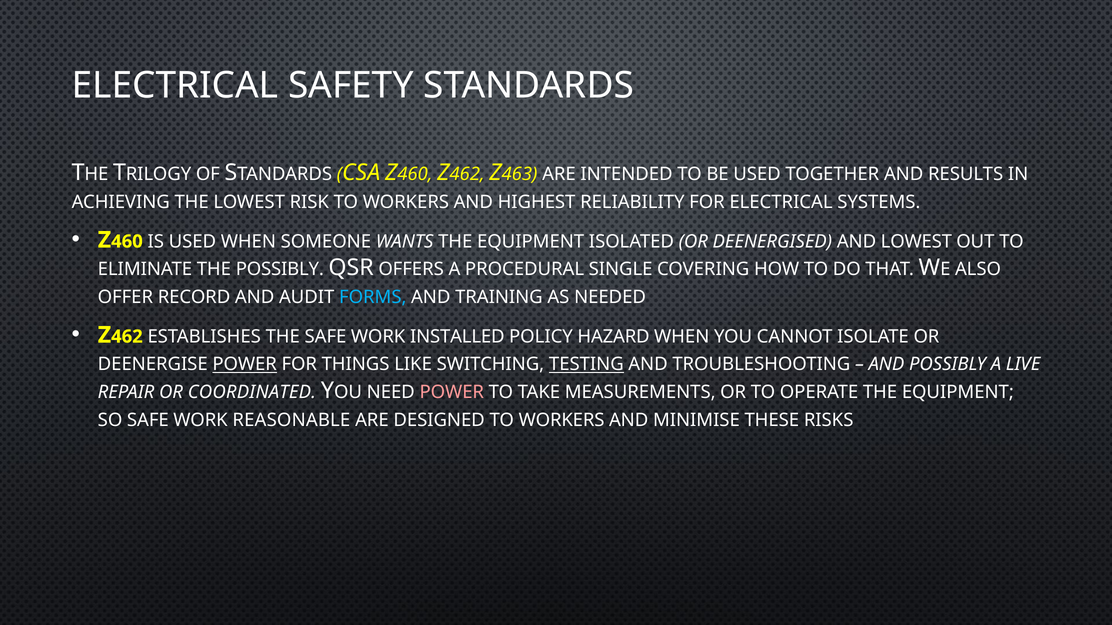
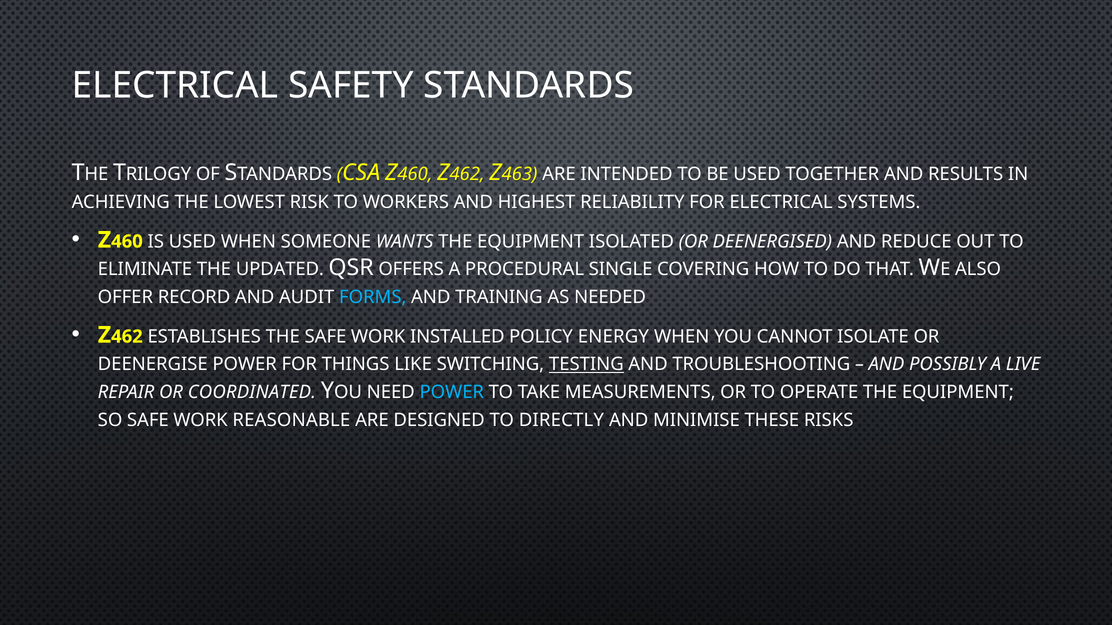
AND LOWEST: LOWEST -> REDUCE
THE POSSIBLY: POSSIBLY -> UPDATED
HAZARD: HAZARD -> ENERGY
POWER at (245, 365) underline: present -> none
POWER at (452, 393) colour: pink -> light blue
DESIGNED TO WORKERS: WORKERS -> DIRECTLY
